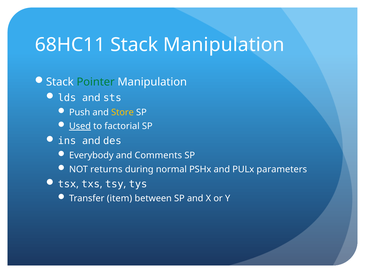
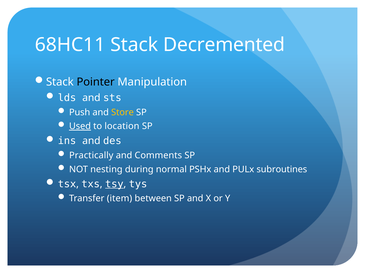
Stack Manipulation: Manipulation -> Decremented
Pointer colour: green -> black
factorial: factorial -> location
Everybody: Everybody -> Practically
returns: returns -> nesting
parameters: parameters -> subroutines
tsy underline: none -> present
